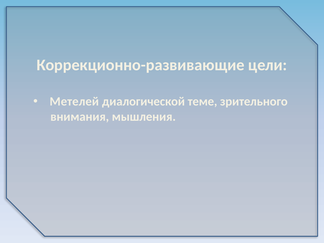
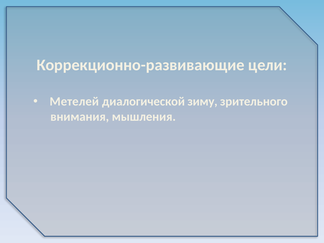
теме: теме -> зиму
